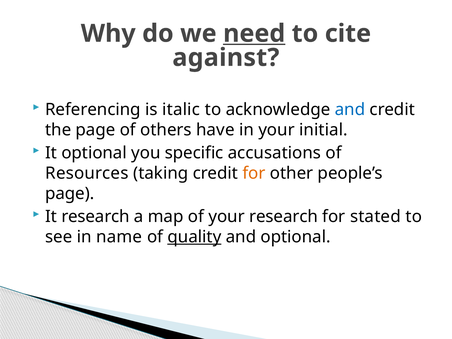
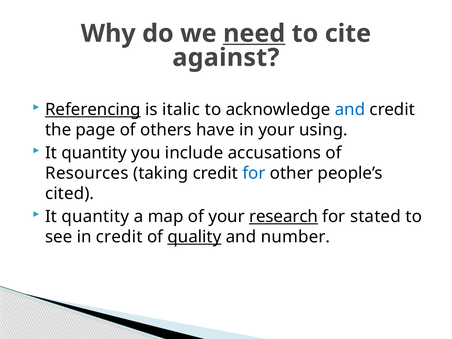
Referencing underline: none -> present
initial: initial -> using
optional at (94, 153): optional -> quantity
specific: specific -> include
for at (254, 173) colour: orange -> blue
page at (70, 194): page -> cited
research at (96, 216): research -> quantity
research at (284, 216) underline: none -> present
in name: name -> credit
and optional: optional -> number
